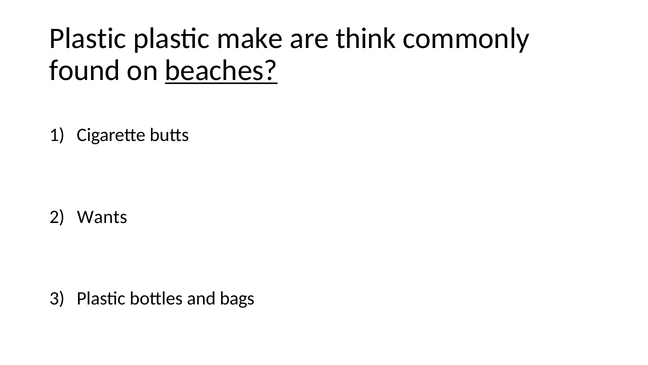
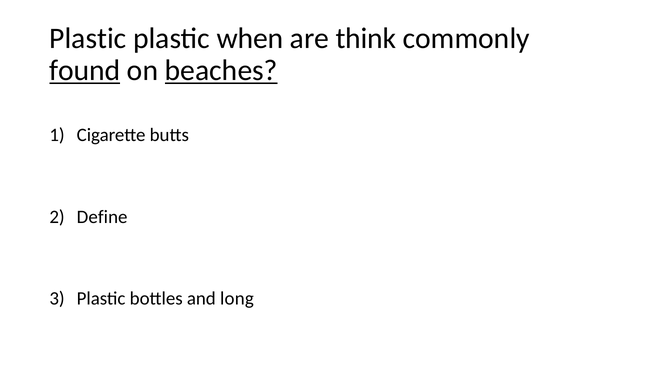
make: make -> when
found underline: none -> present
Wants: Wants -> Define
bags: bags -> long
